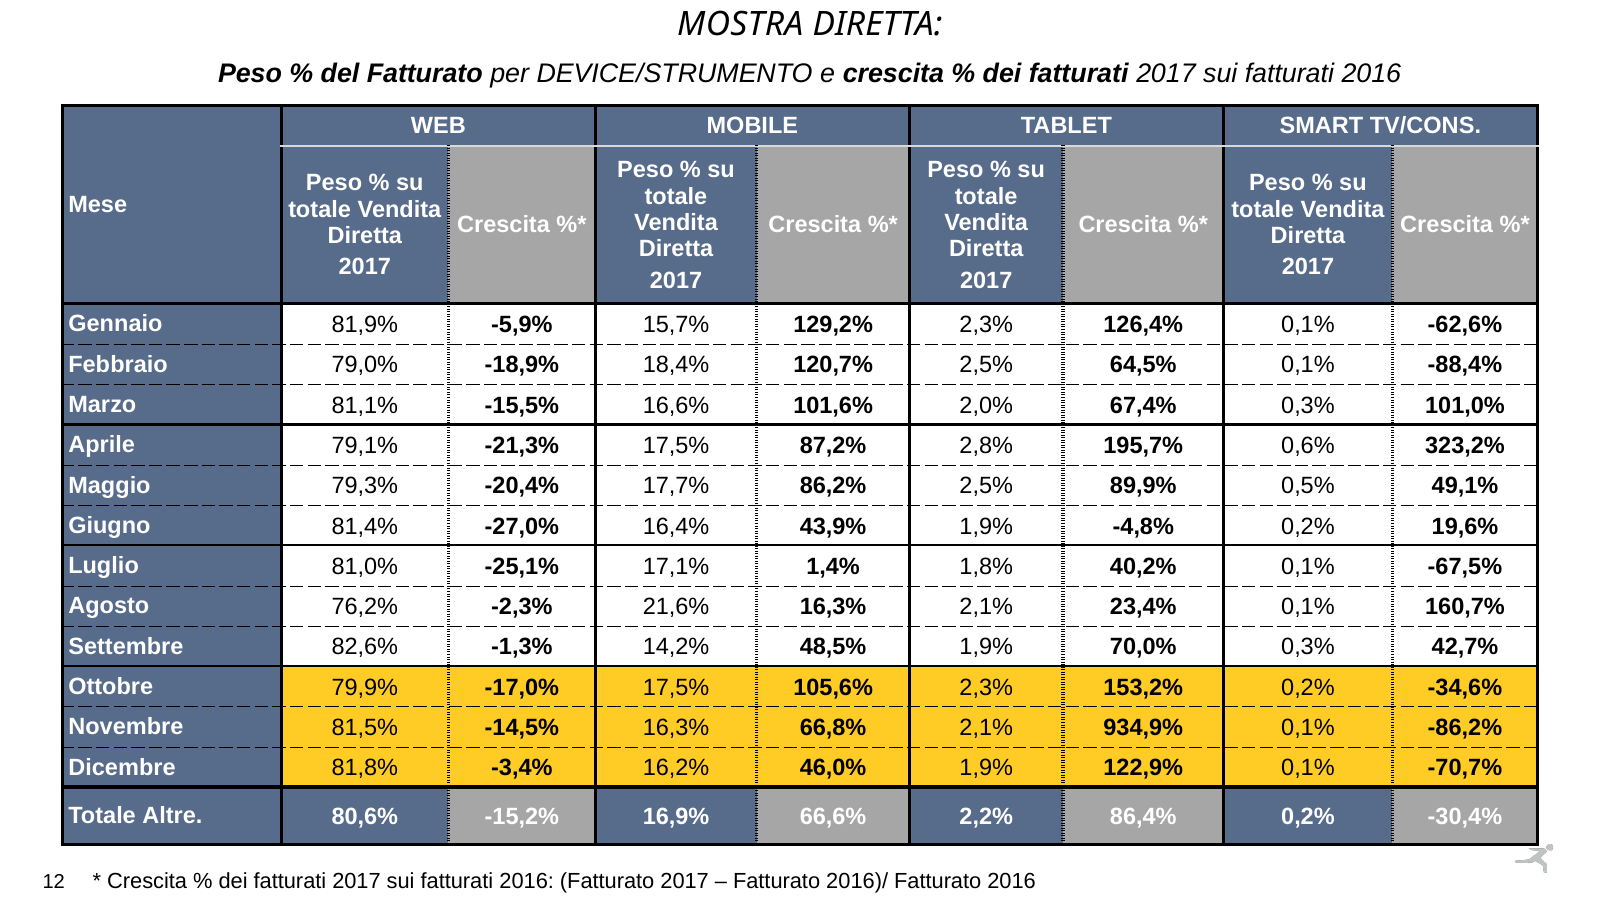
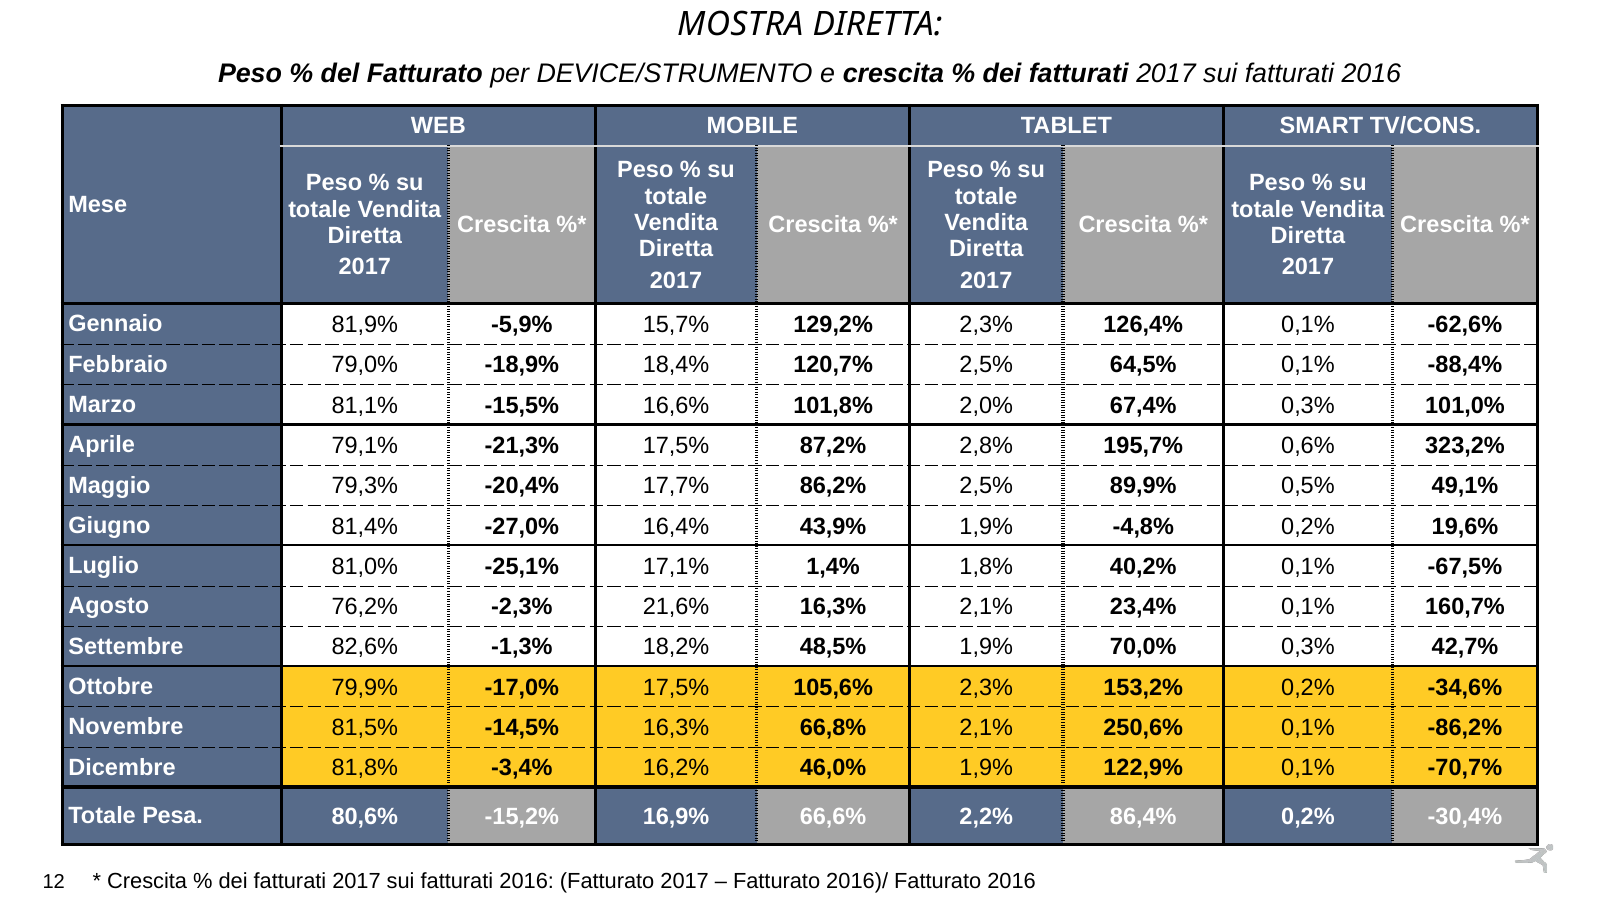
101,6%: 101,6% -> 101,8%
14,2%: 14,2% -> 18,2%
934,9%: 934,9% -> 250,6%
Altre: Altre -> Pesa
